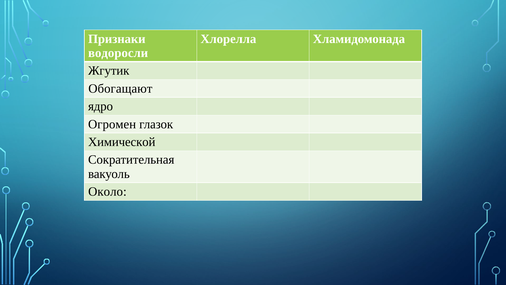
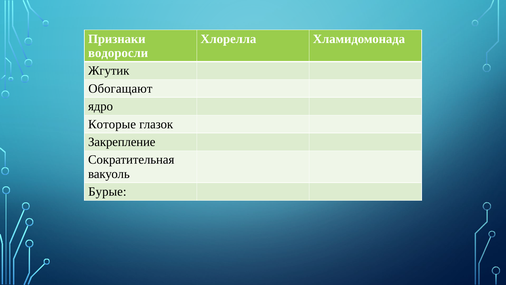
Огромен: Огромен -> Которые
Химической: Химической -> Закрепление
Около: Около -> Бурые
